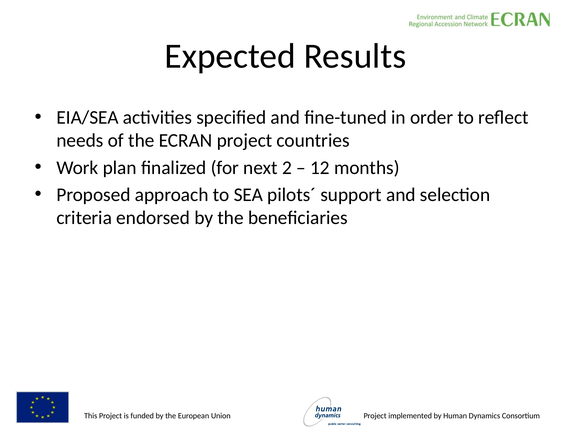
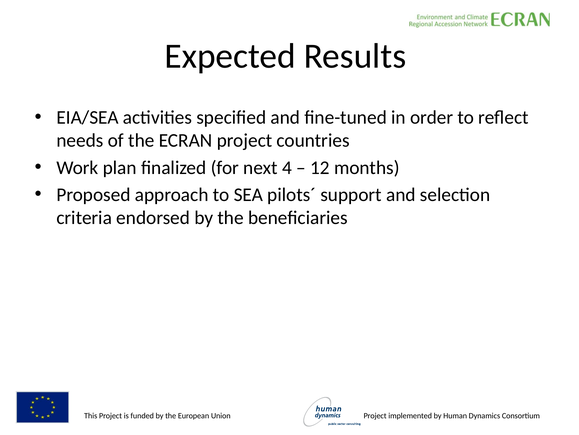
2: 2 -> 4
